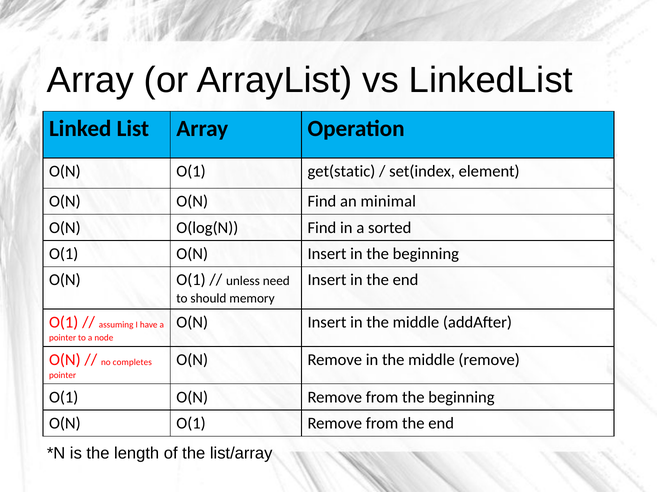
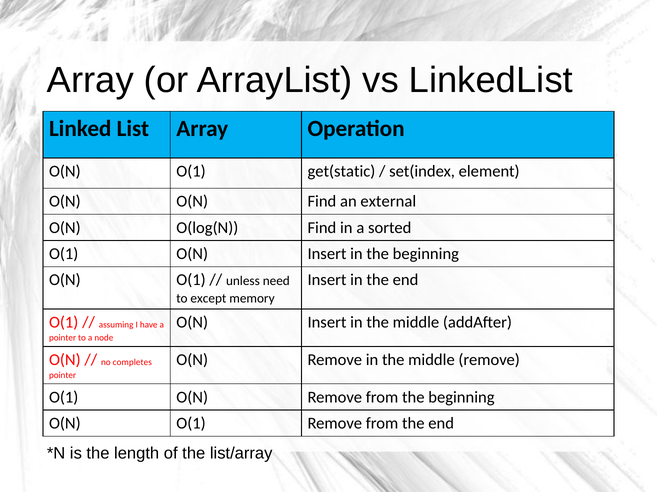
minimal: minimal -> external
should: should -> except
